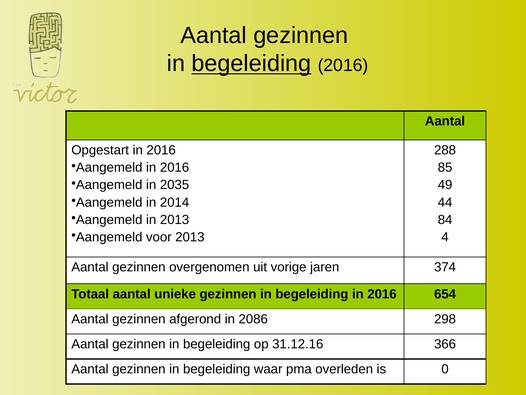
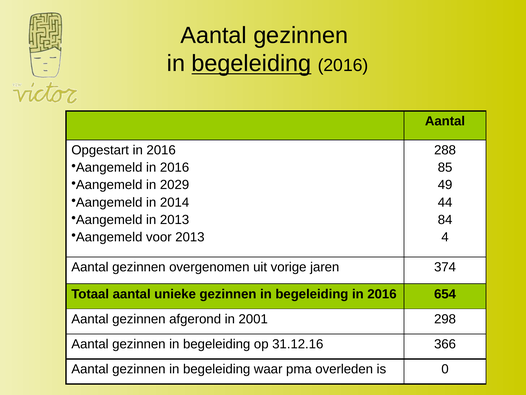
2035: 2035 -> 2029
2086: 2086 -> 2001
